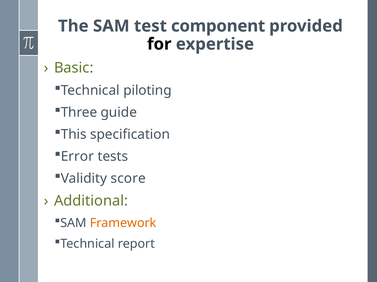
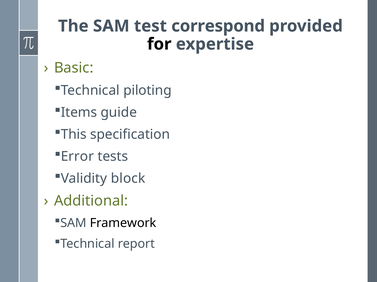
component: component -> correspond
Three: Three -> Items
score: score -> block
Framework colour: orange -> black
